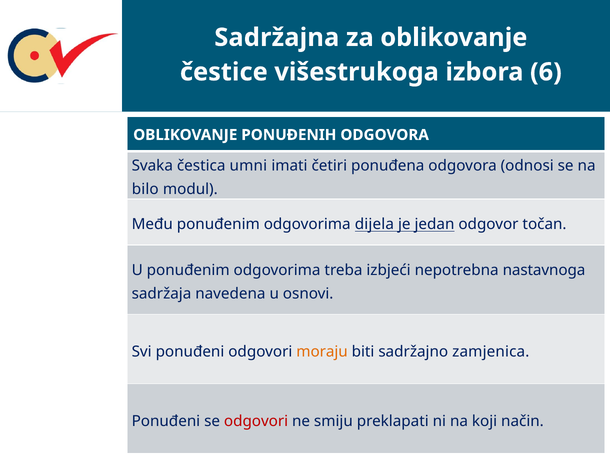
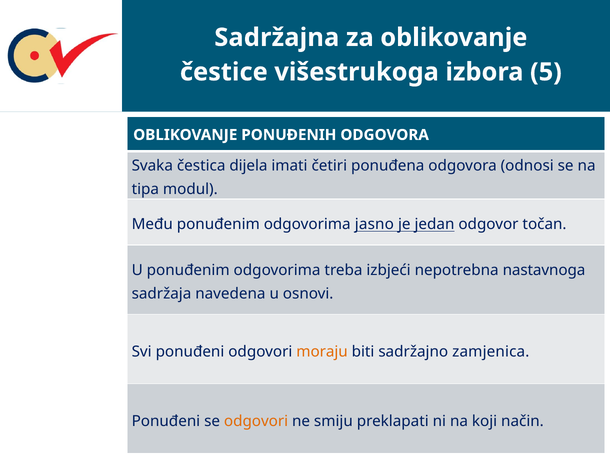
6: 6 -> 5
umni: umni -> dijela
bilo: bilo -> tipa
dijela: dijela -> jasno
odgovori at (256, 421) colour: red -> orange
